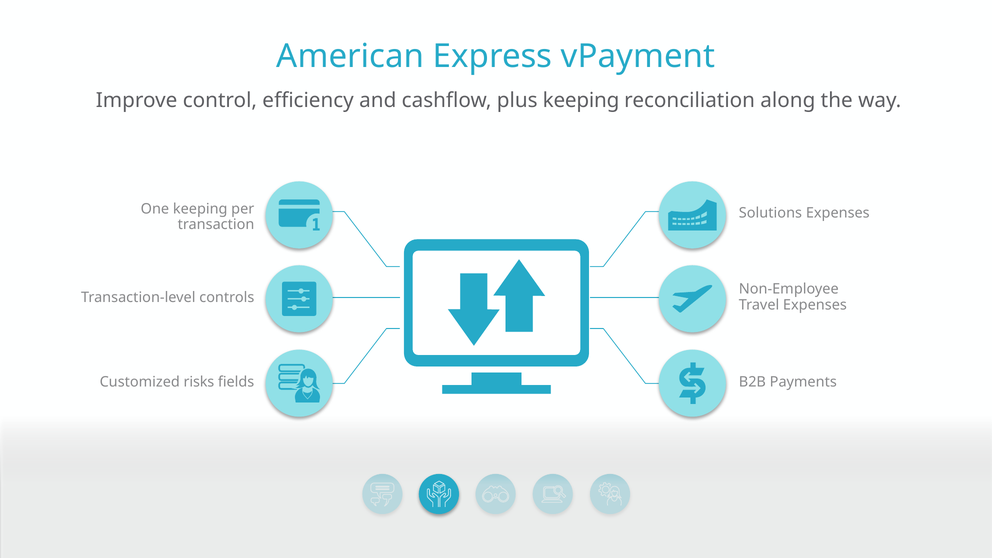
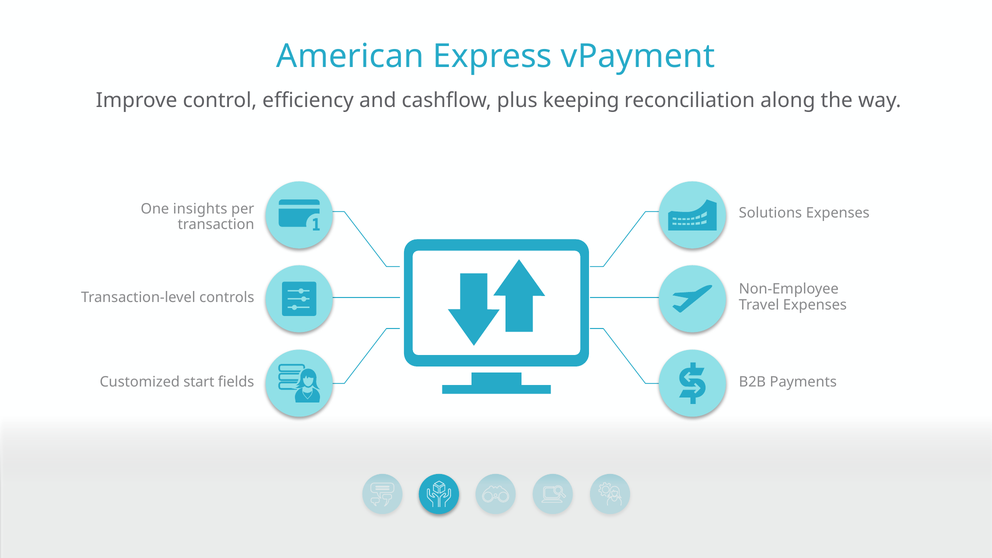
One keeping: keeping -> insights
risks: risks -> start
